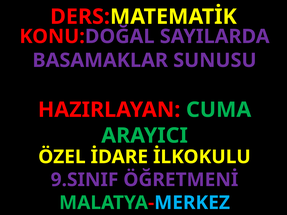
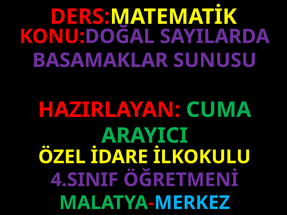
9.SINIF: 9.SINIF -> 4.SINIF
